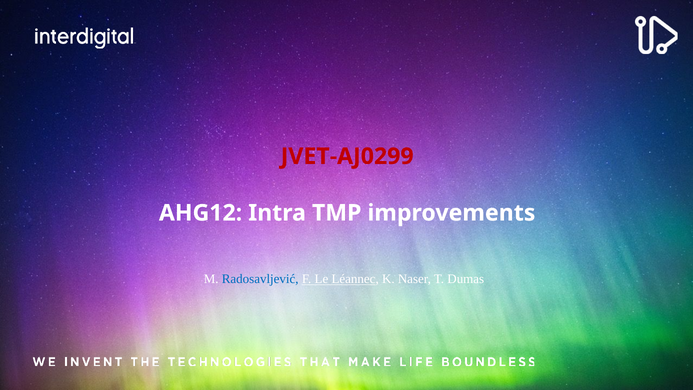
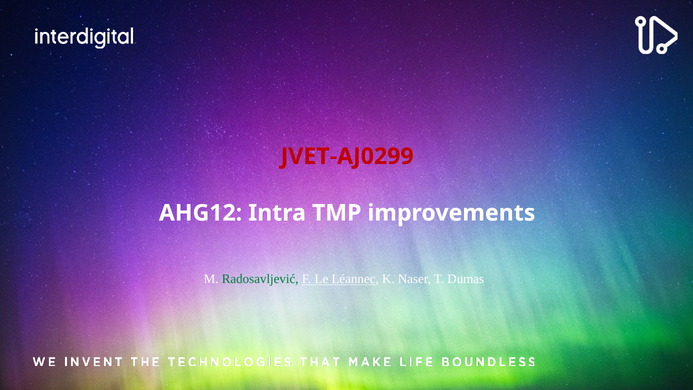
Radosavljević colour: blue -> green
